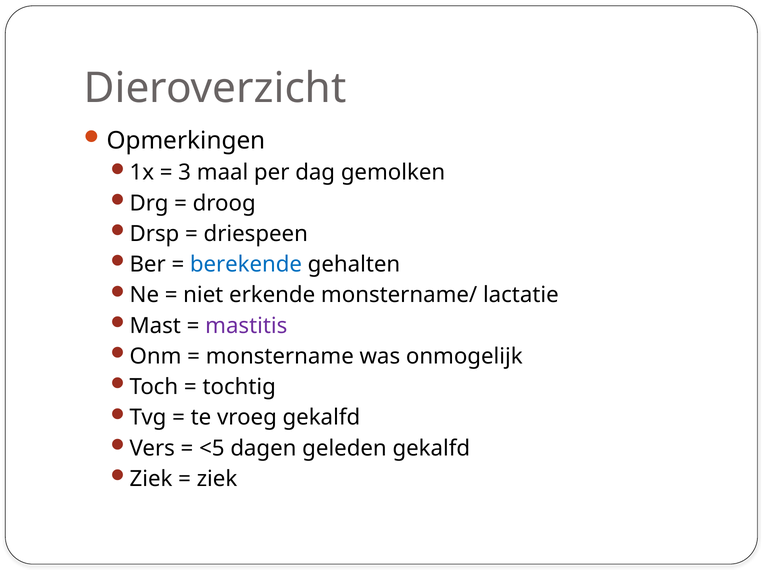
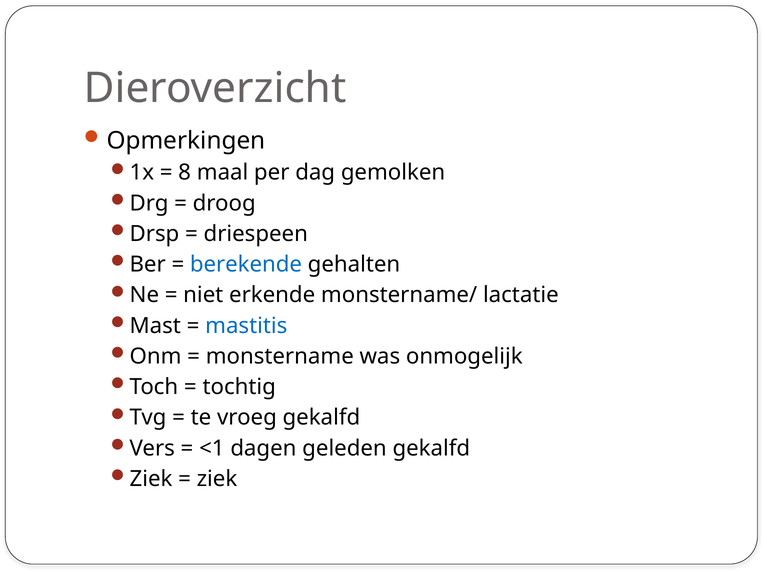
3: 3 -> 8
mastitis colour: purple -> blue
<5: <5 -> <1
